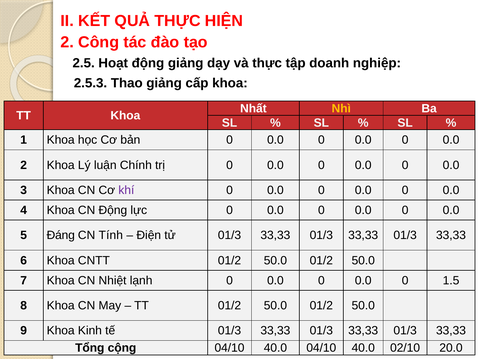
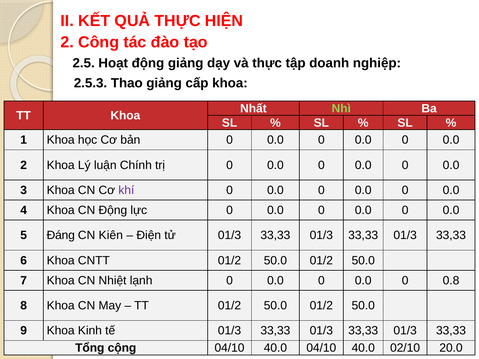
Nhì colour: yellow -> light green
Tính: Tính -> Kiên
1.5: 1.5 -> 0.8
